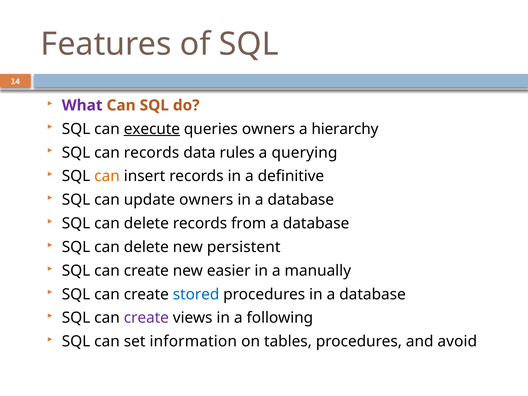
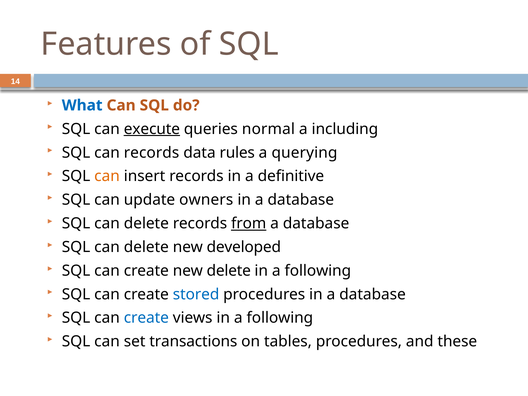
What colour: purple -> blue
queries owners: owners -> normal
hierarchy: hierarchy -> including
from underline: none -> present
persistent: persistent -> developed
new easier: easier -> delete
manually at (318, 271): manually -> following
create at (146, 318) colour: purple -> blue
information: information -> transactions
avoid: avoid -> these
